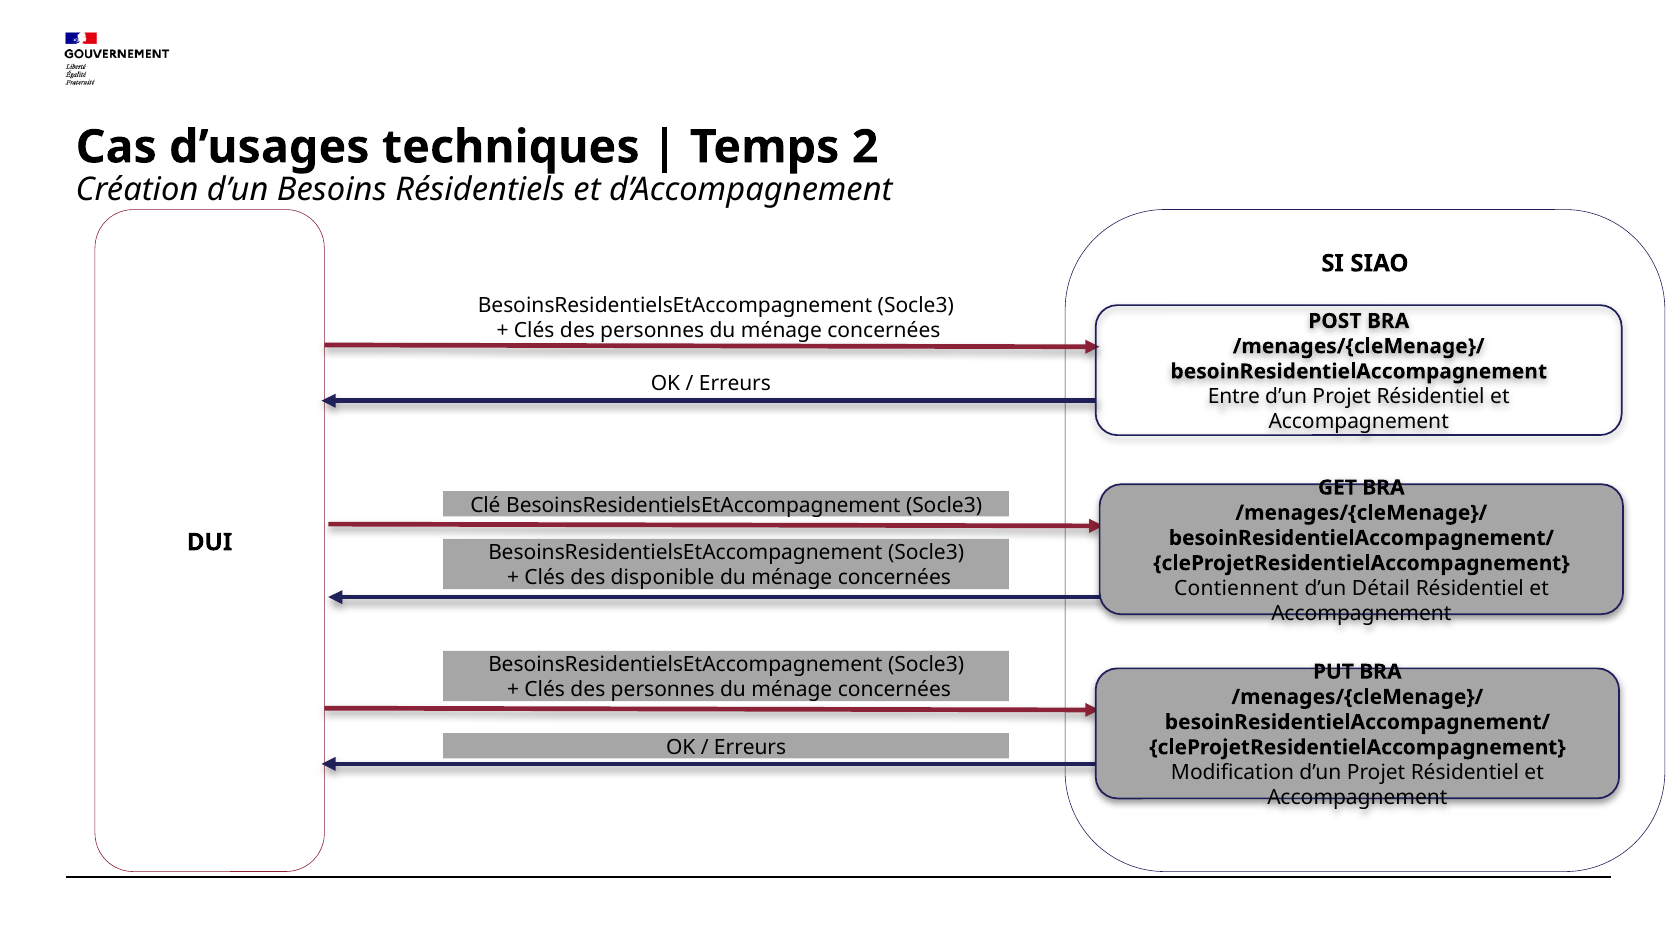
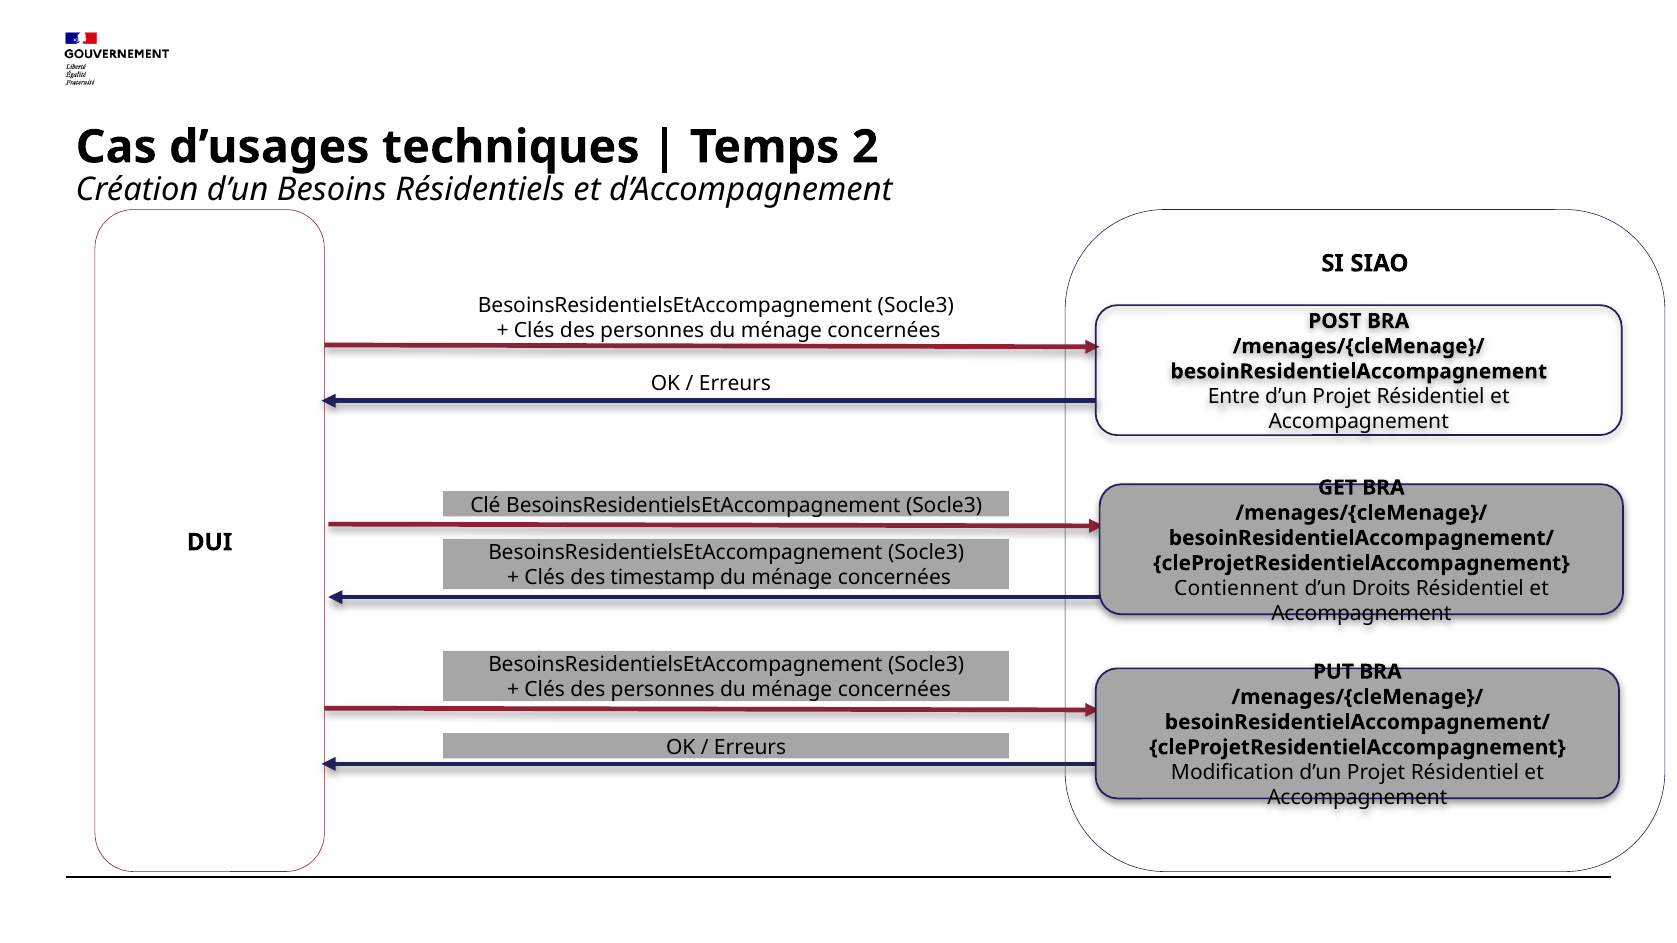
disponible: disponible -> timestamp
Détail: Détail -> Droits
